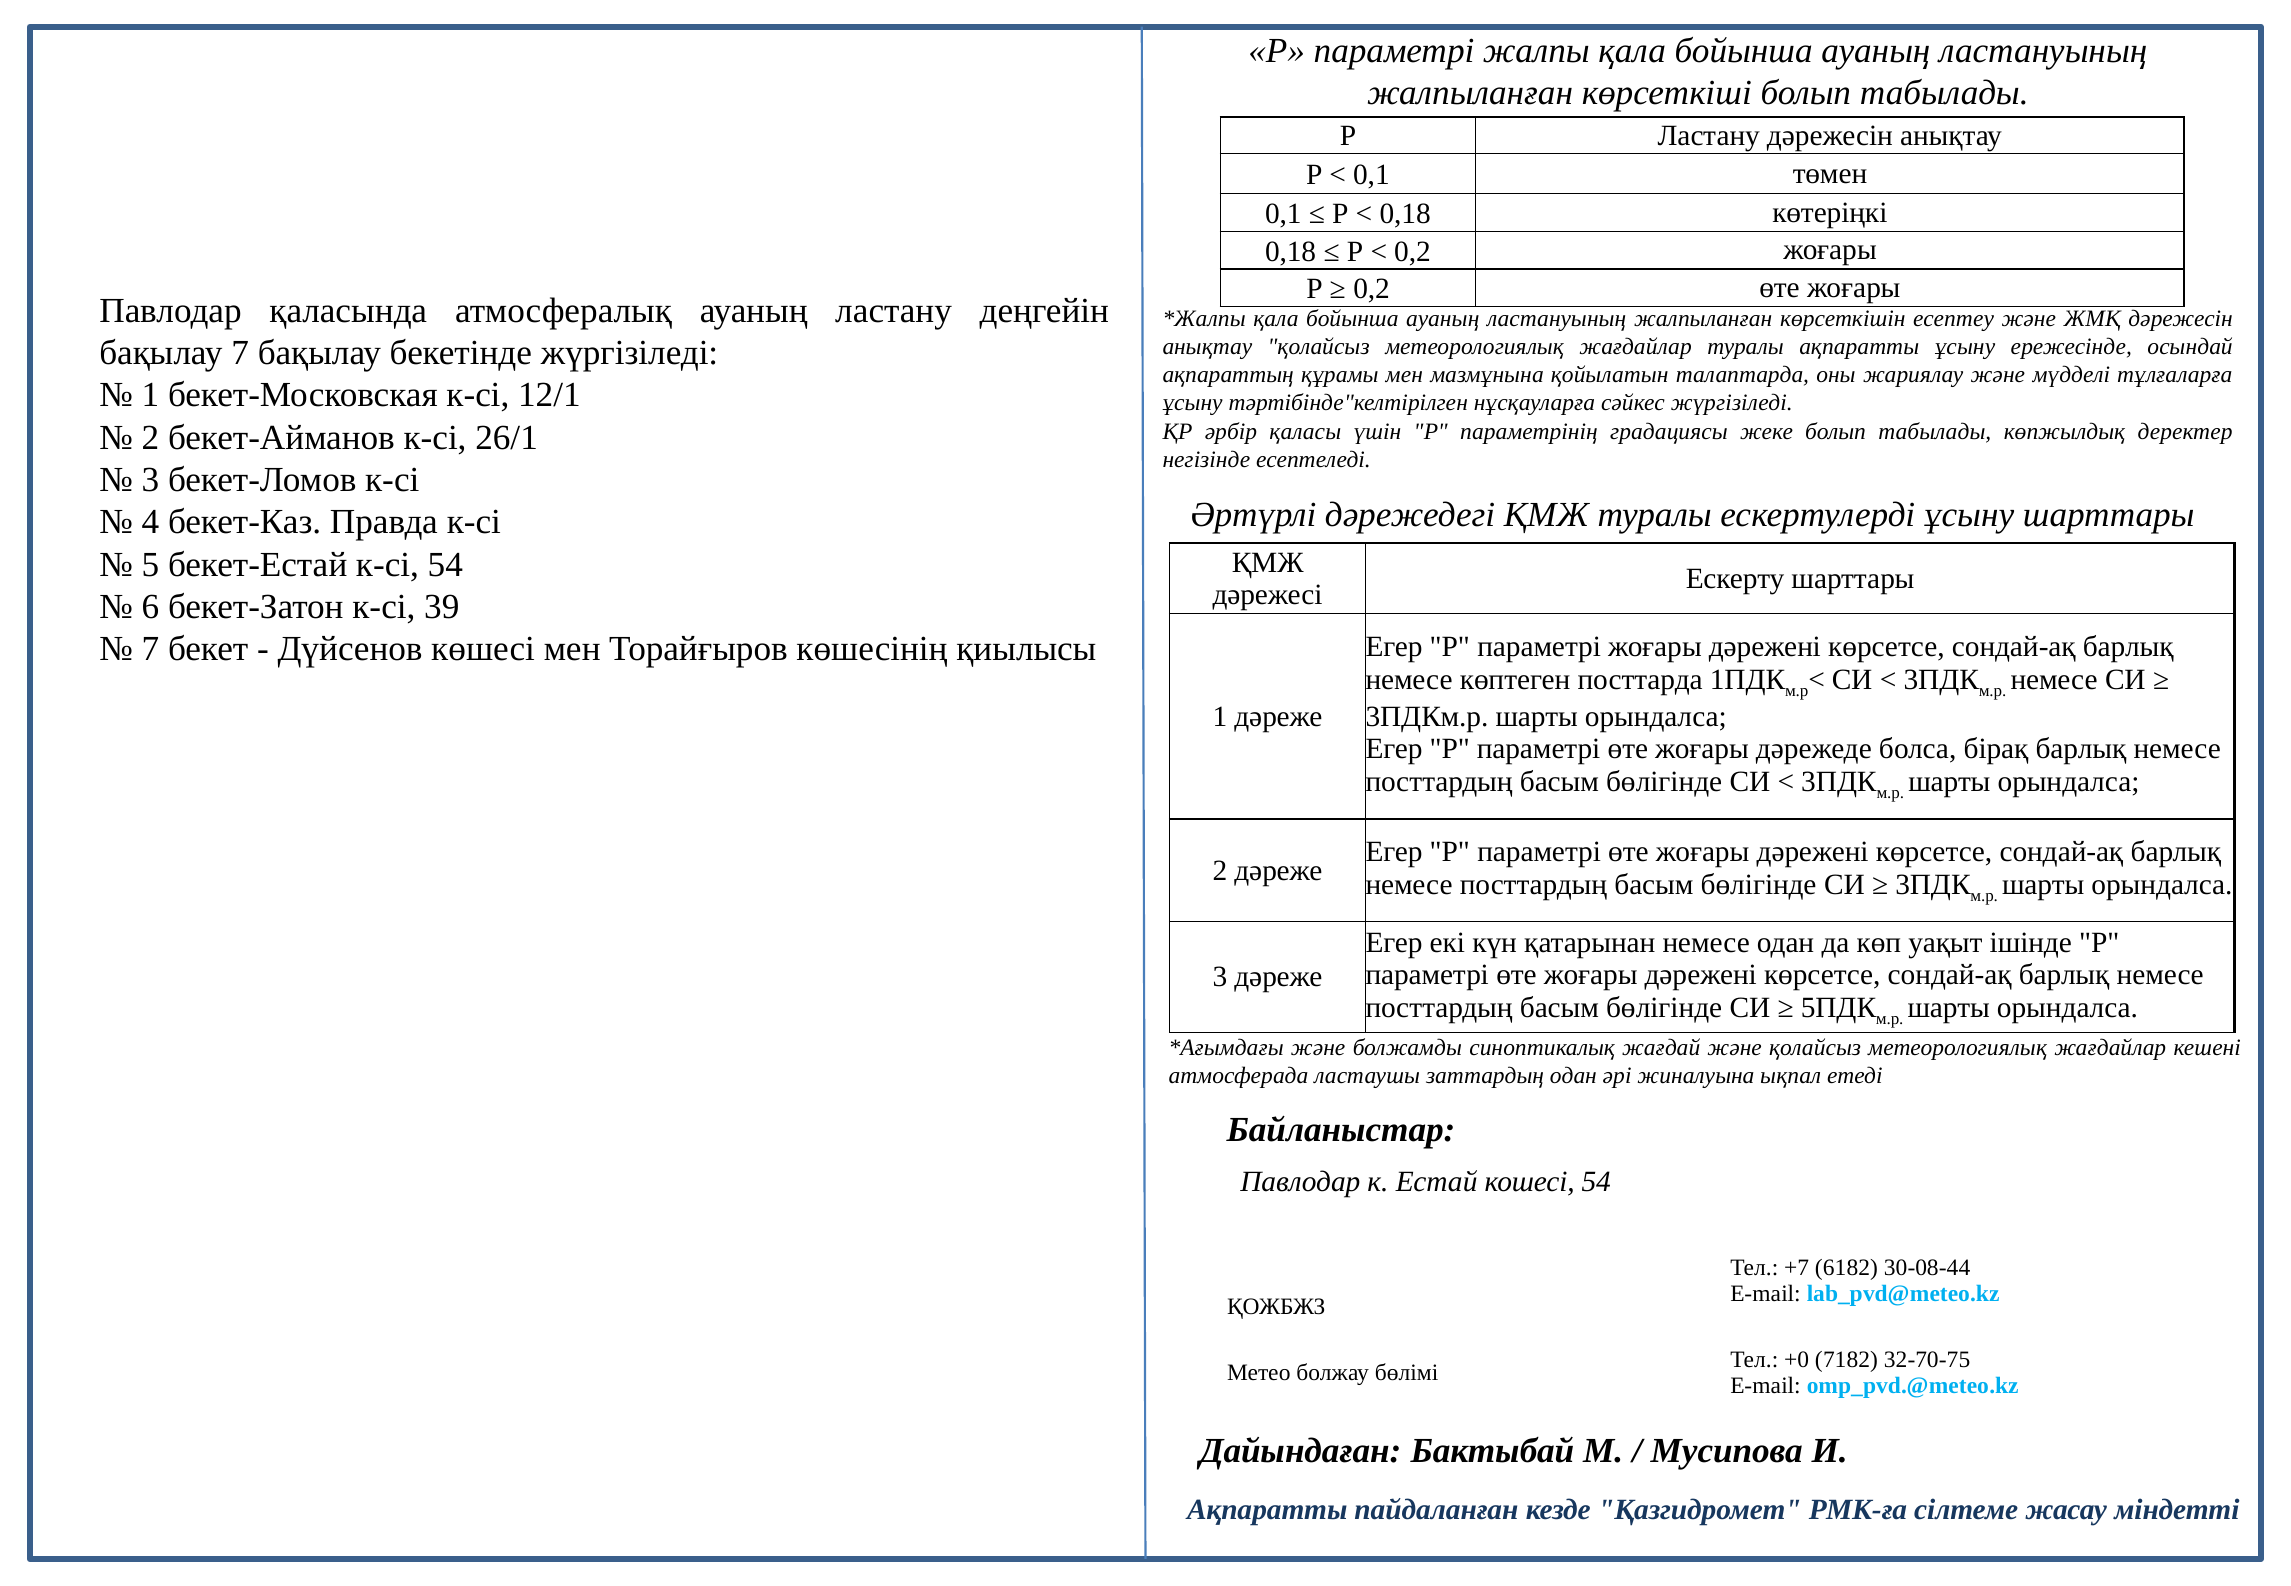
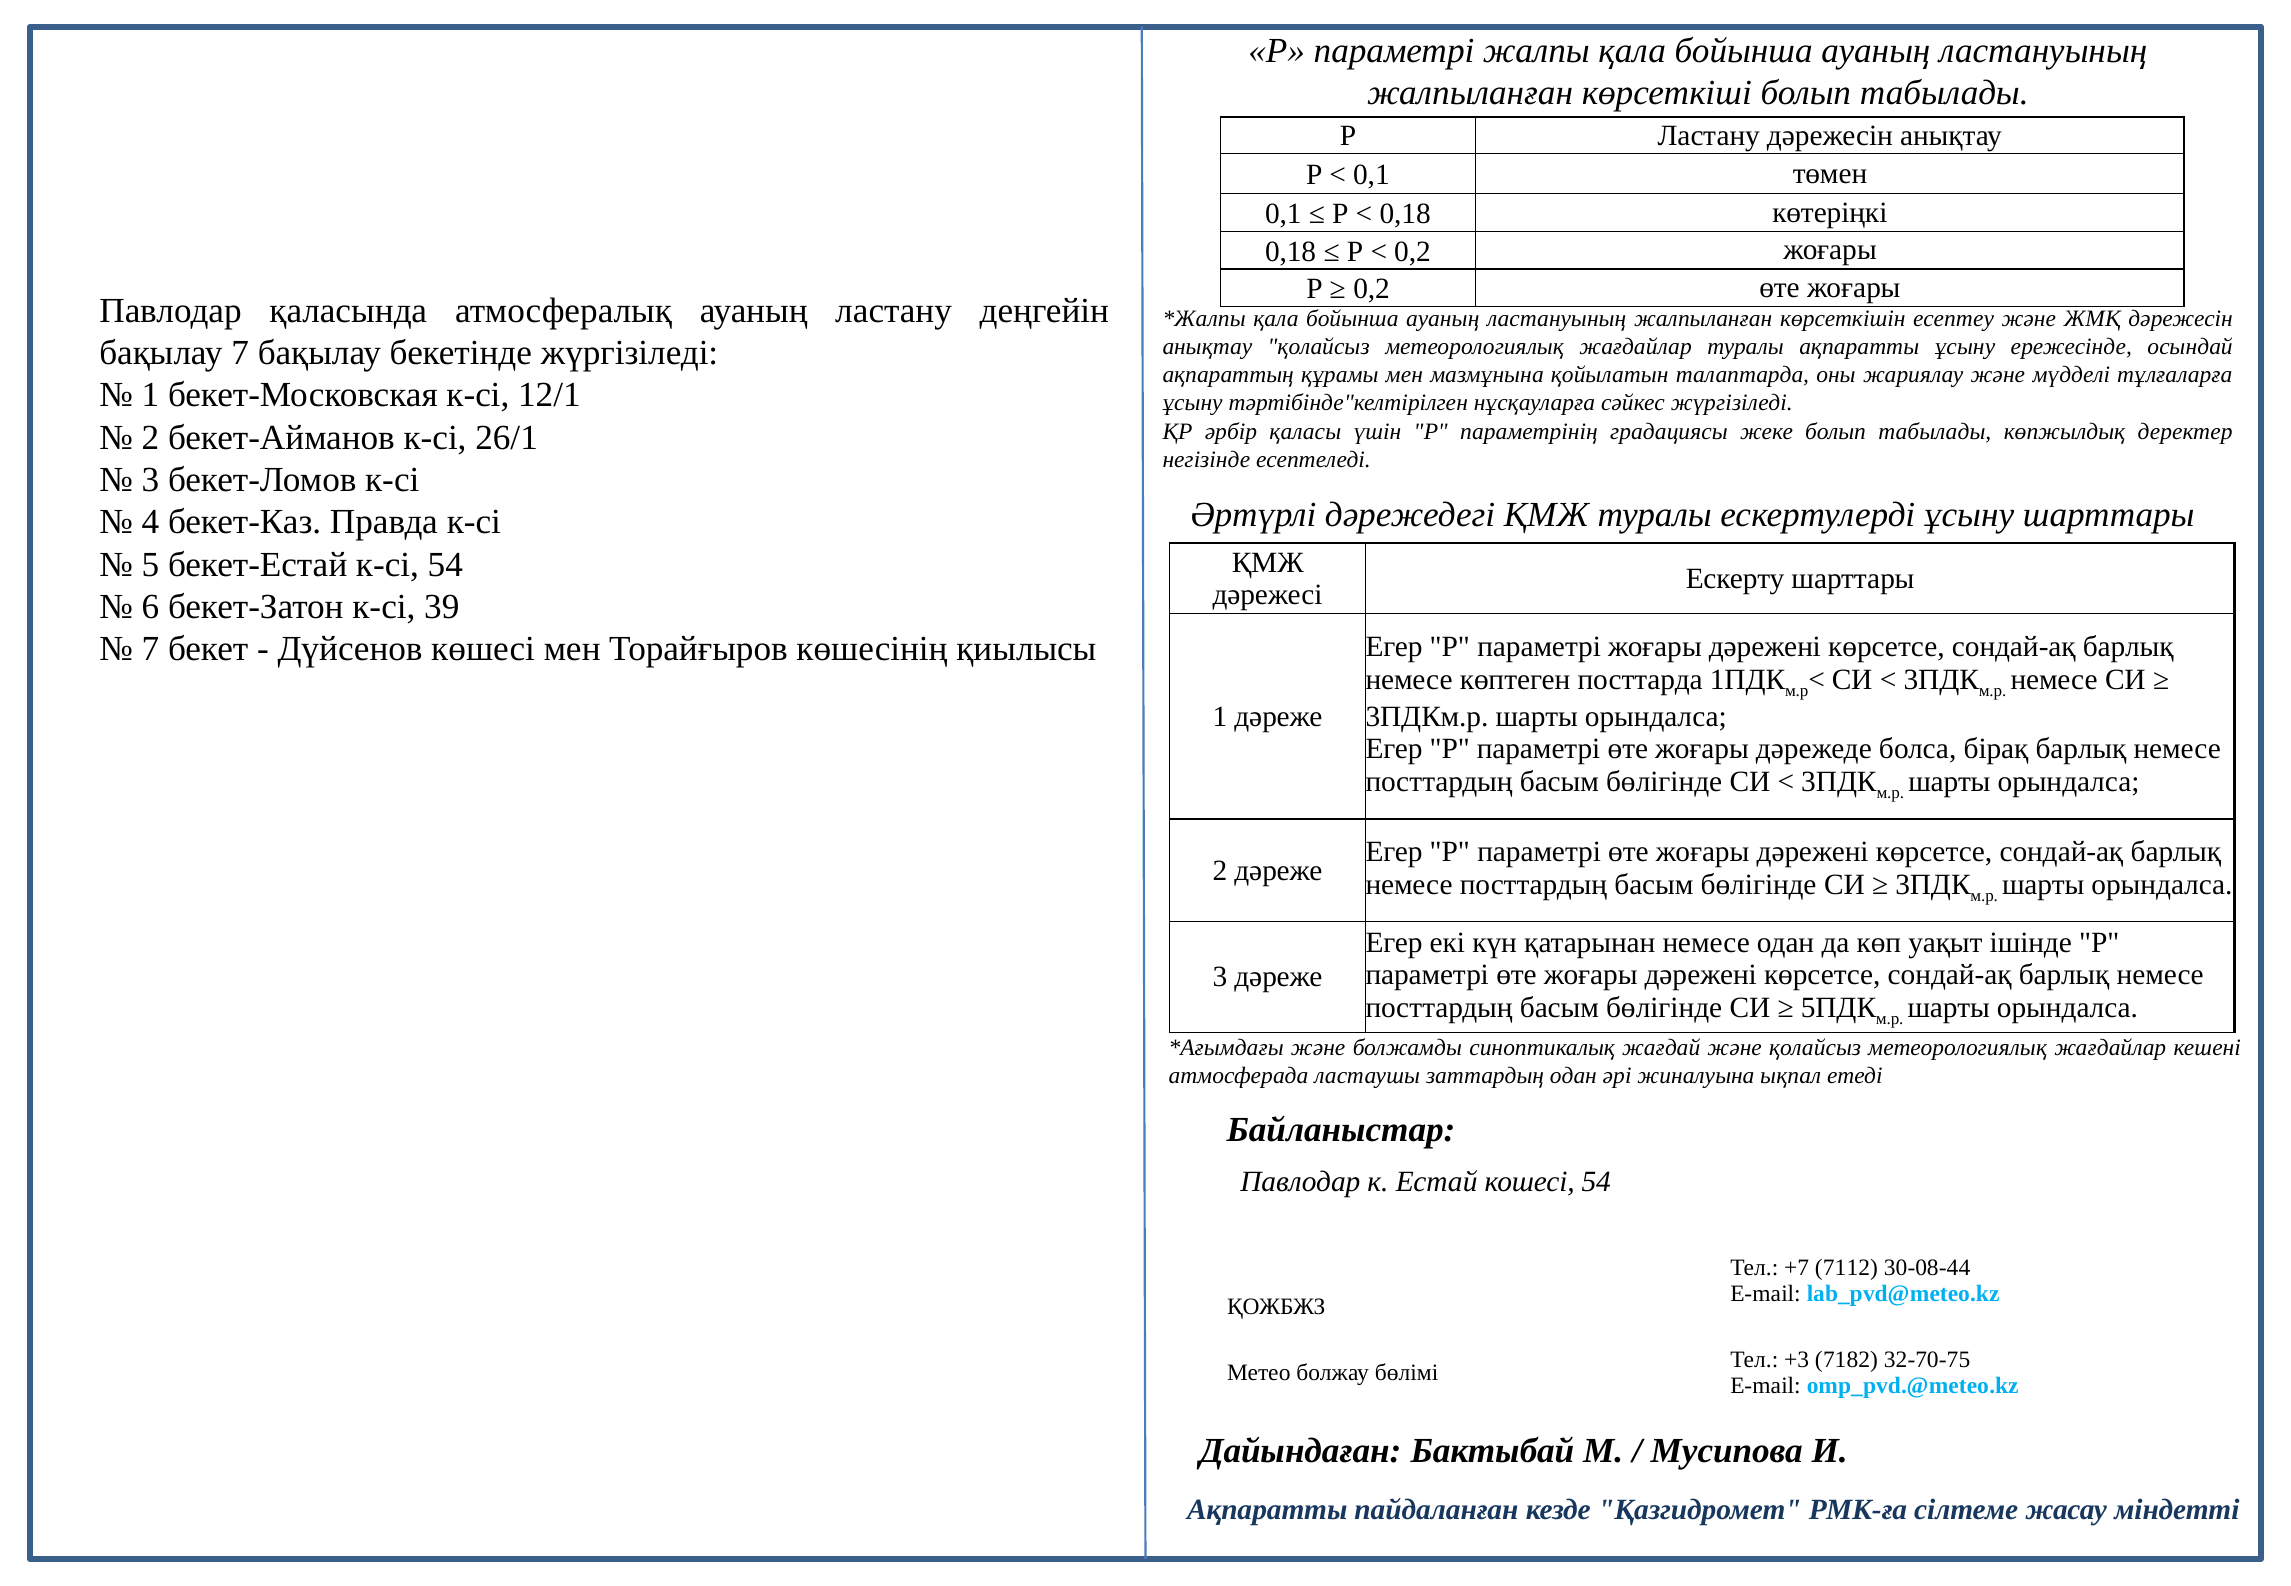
6182: 6182 -> 7112
+0: +0 -> +3
